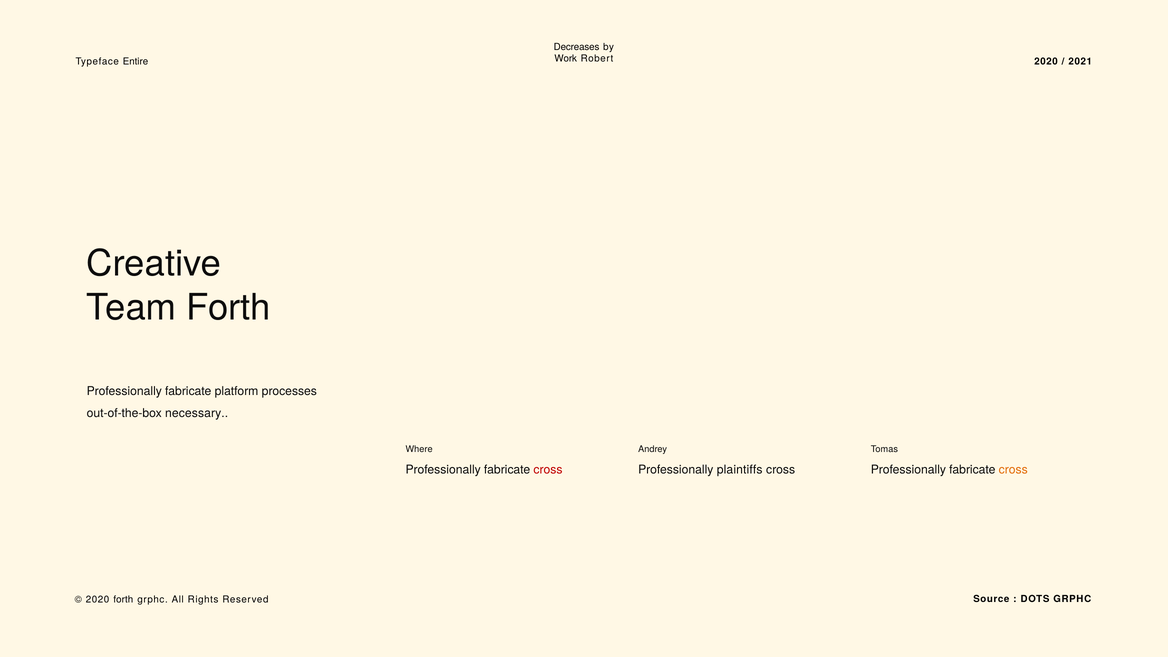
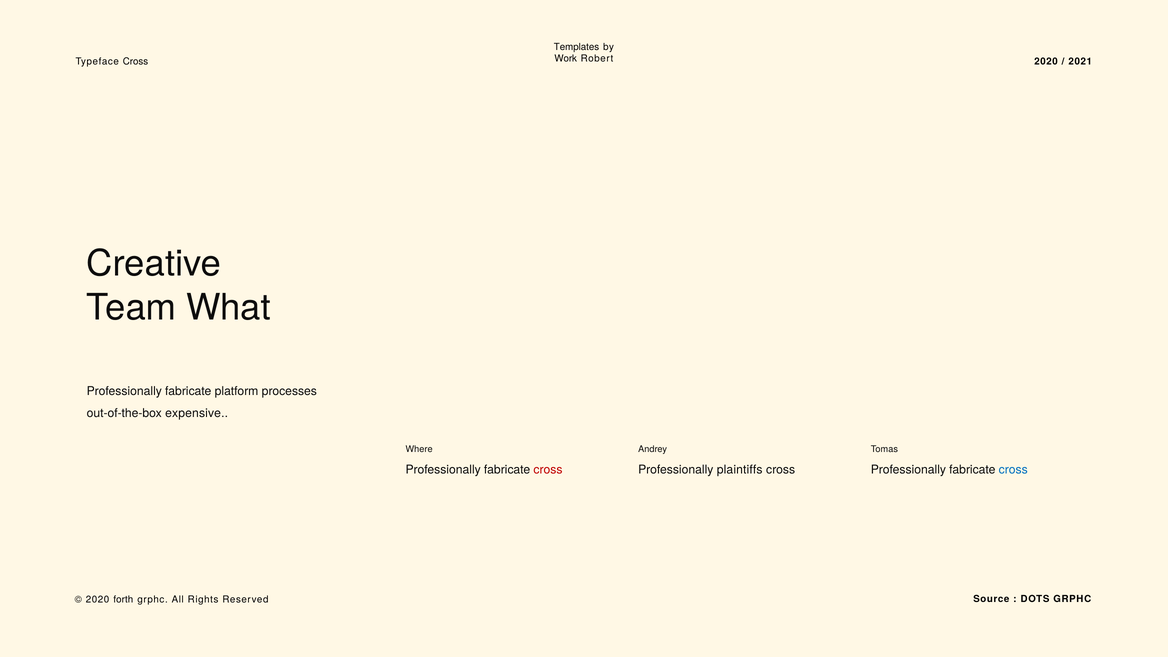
Decreases: Decreases -> Templates
Typeface Entire: Entire -> Cross
Team Forth: Forth -> What
necessary: necessary -> expensive
cross at (1013, 470) colour: orange -> blue
